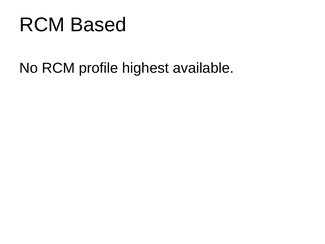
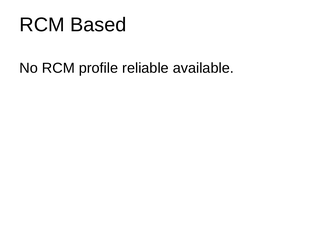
highest: highest -> reliable
